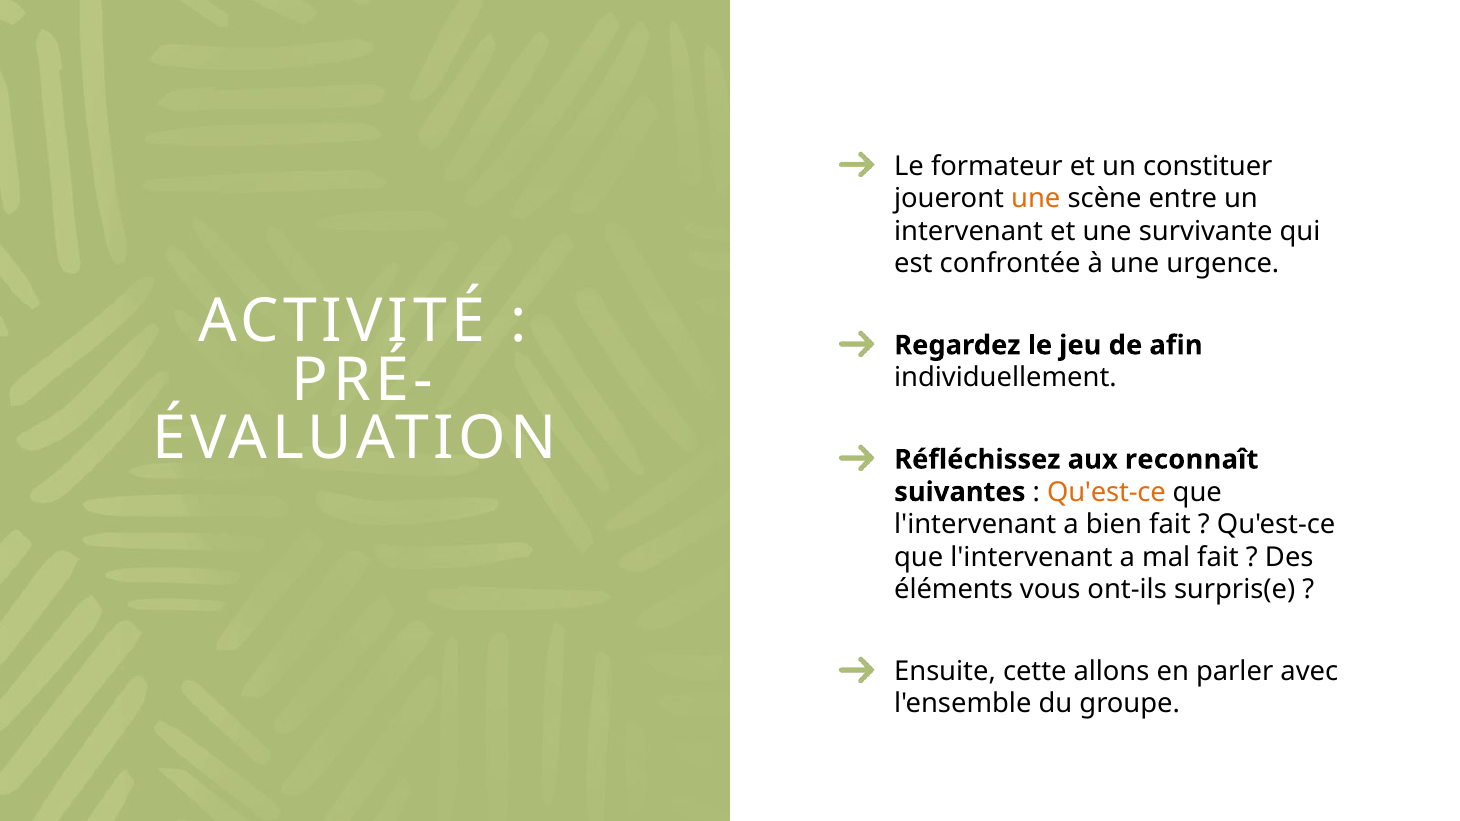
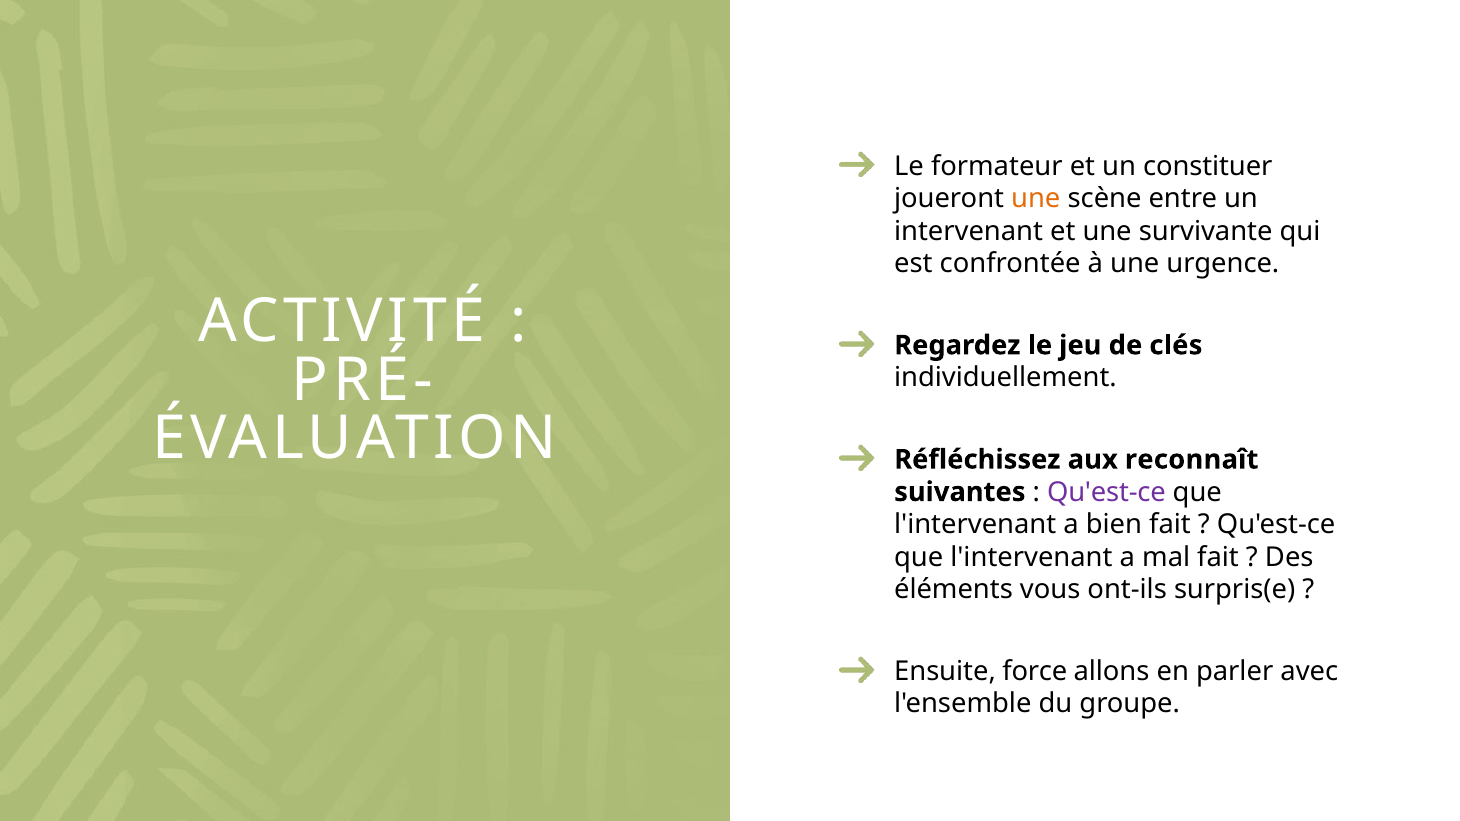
afin: afin -> clés
Qu'est-ce at (1106, 492) colour: orange -> purple
cette: cette -> force
